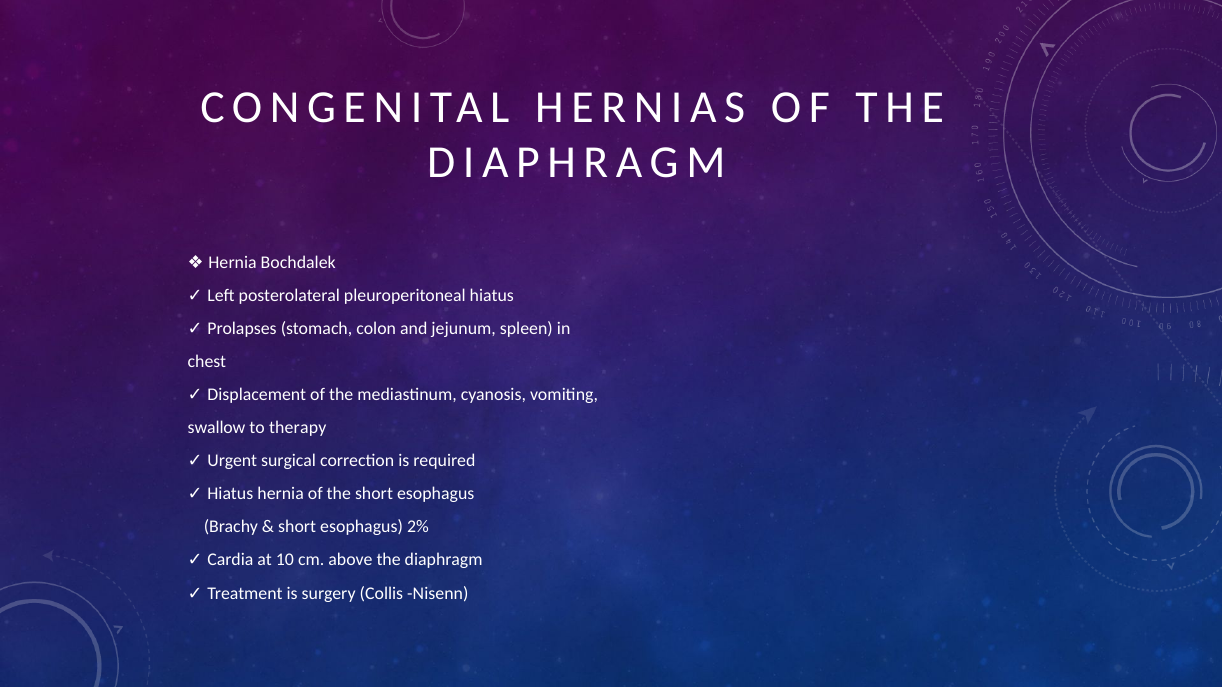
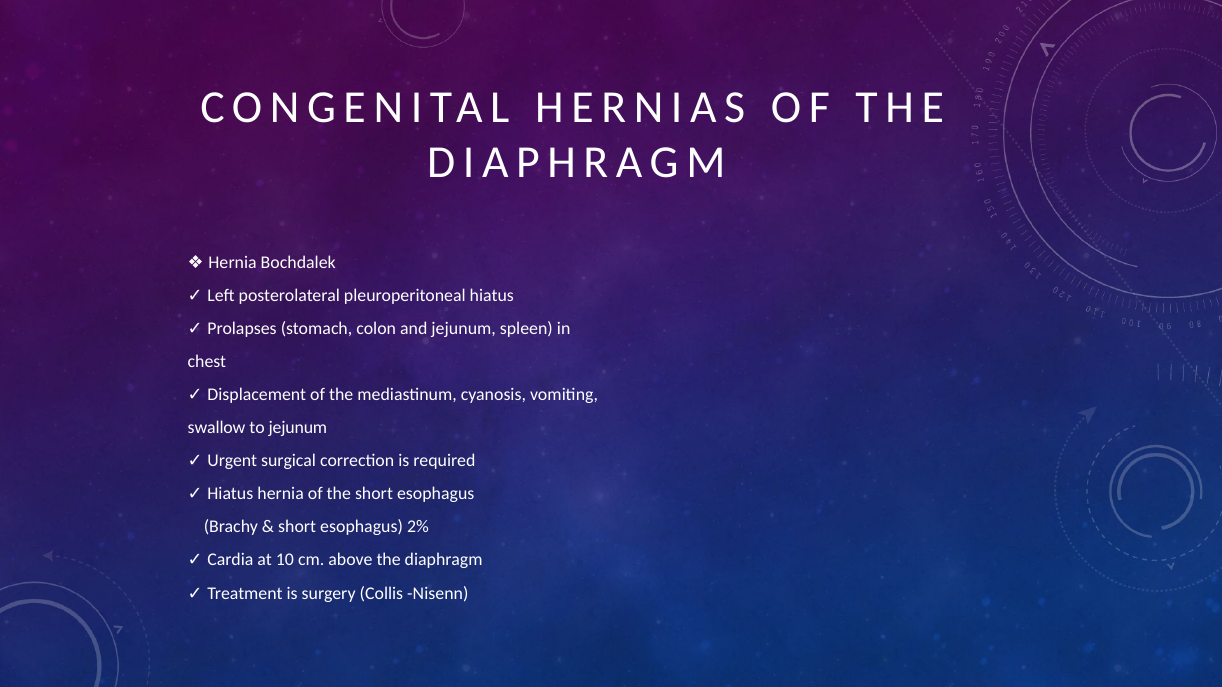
to therapy: therapy -> jejunum
